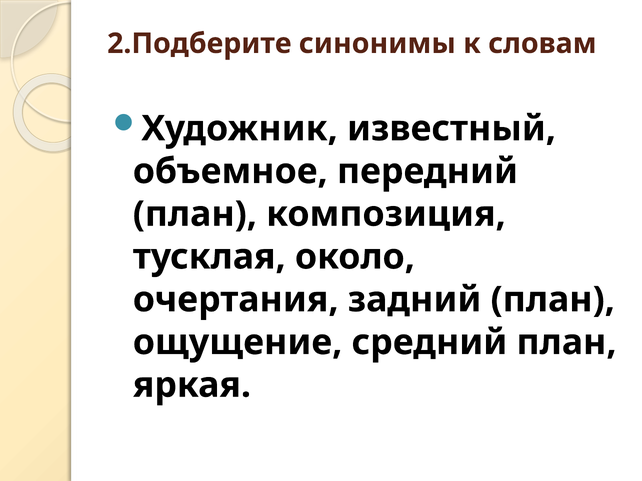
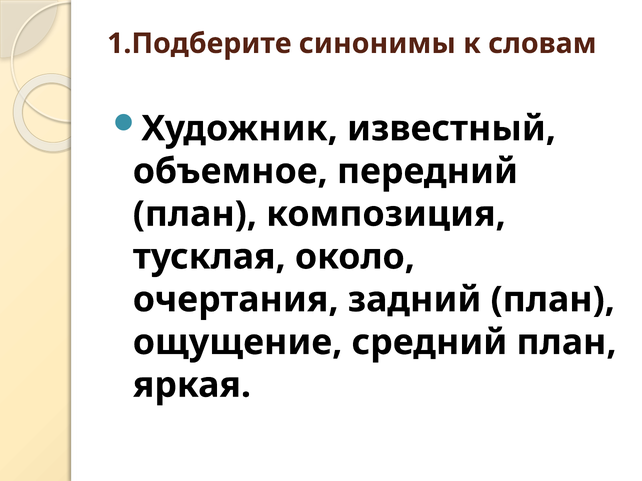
2.Подберите: 2.Подберите -> 1.Подберите
